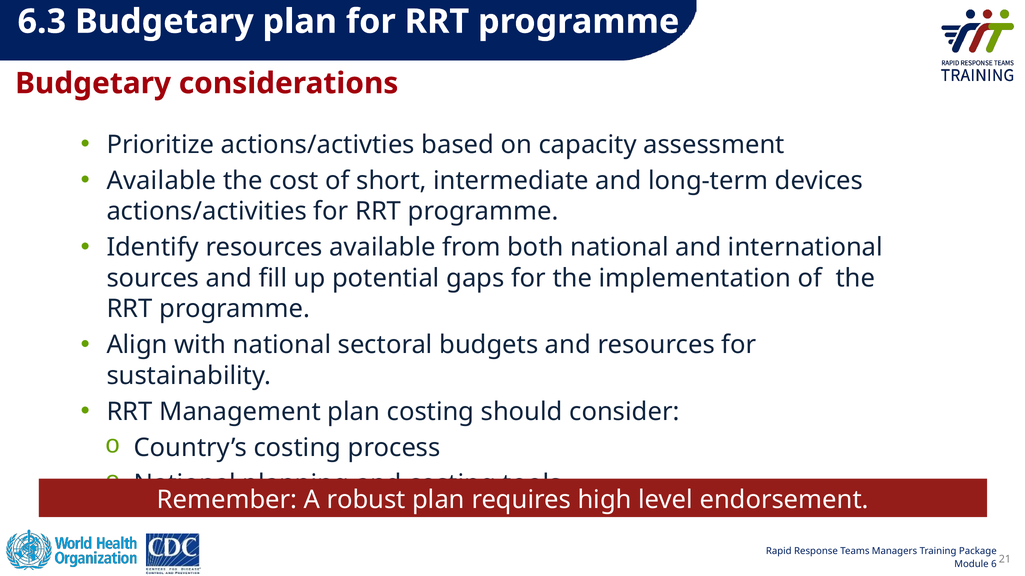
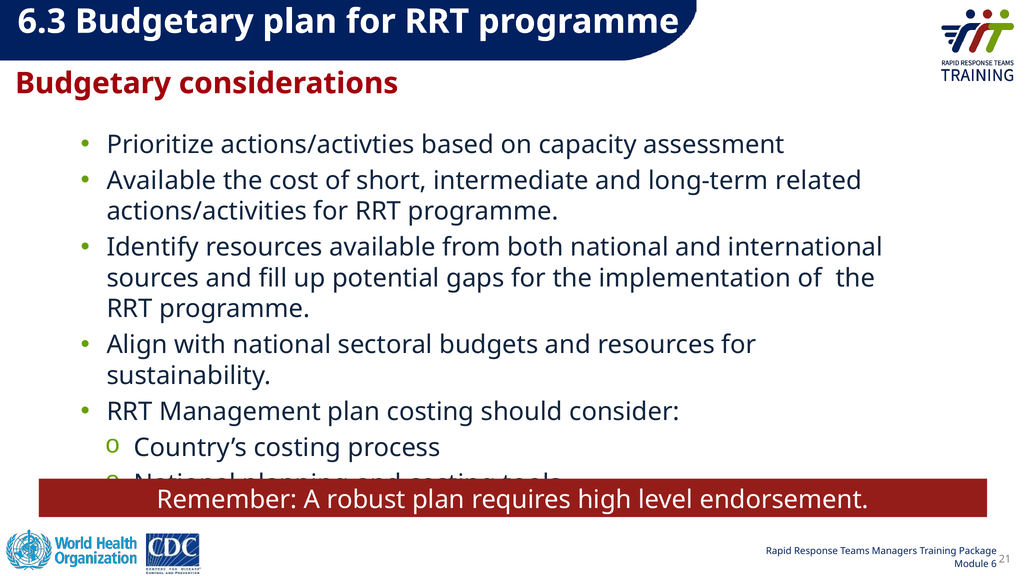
devices: devices -> related
